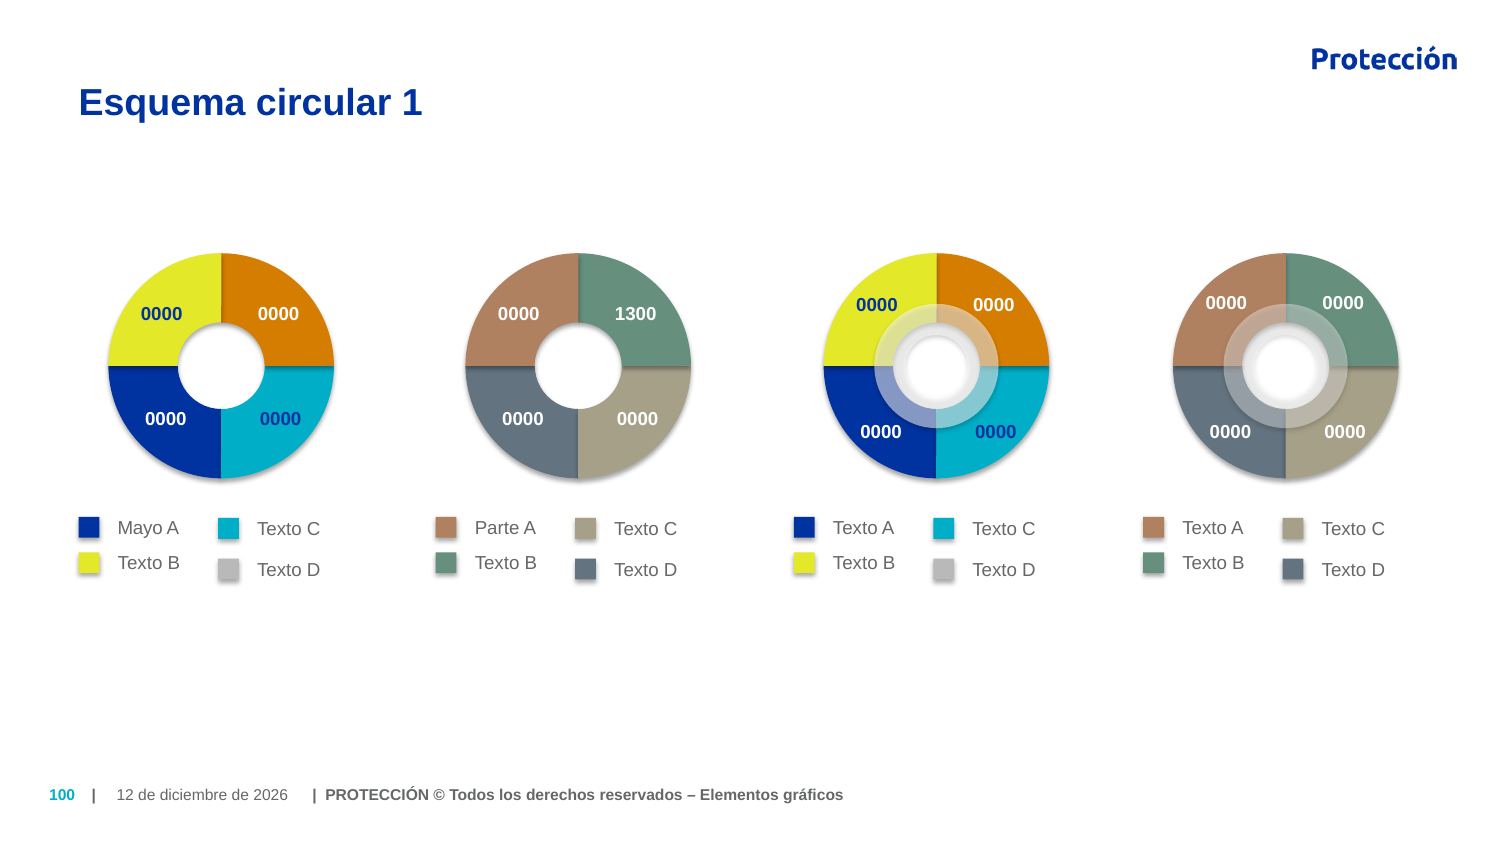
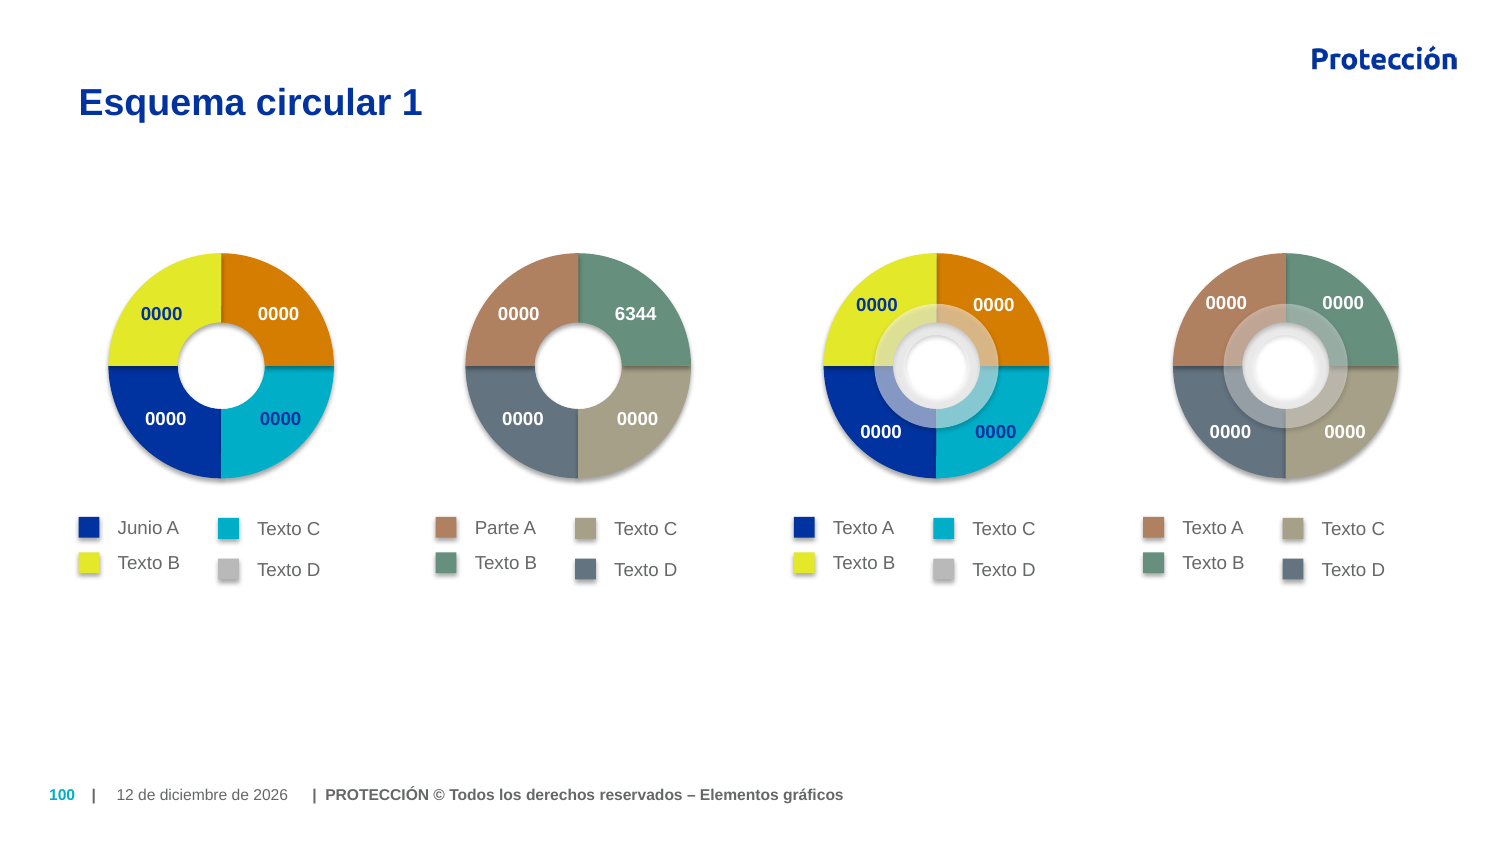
1300: 1300 -> 6344
Mayo: Mayo -> Junio
